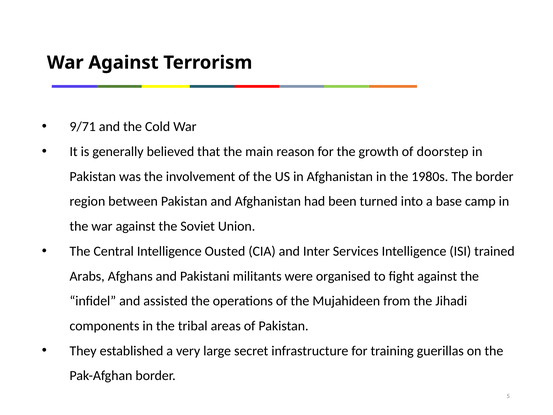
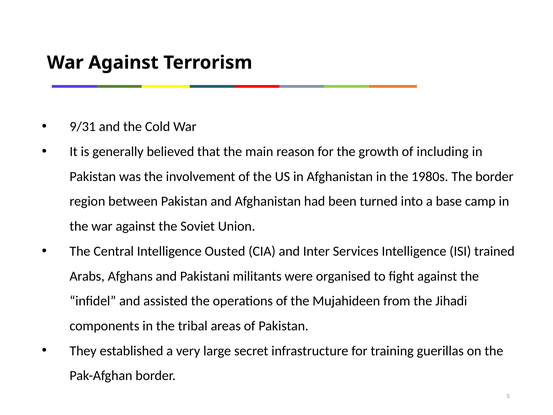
9/71: 9/71 -> 9/31
doorstep: doorstep -> including
